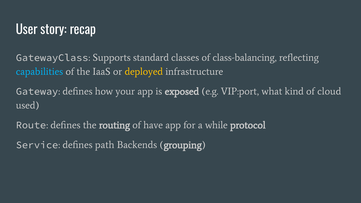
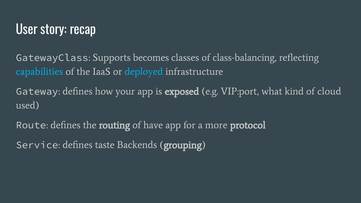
standard: standard -> becomes
deployed colour: yellow -> light blue
while: while -> more
path: path -> taste
